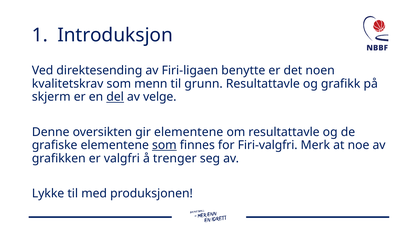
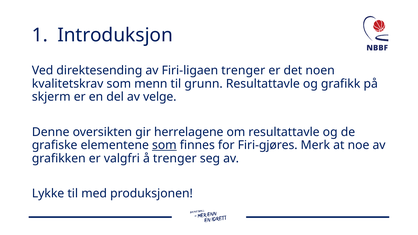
Firi-ligaen benytte: benytte -> trenger
del underline: present -> none
gir elementene: elementene -> herrelagene
Firi-valgfri: Firi-valgfri -> Firi-gjøres
